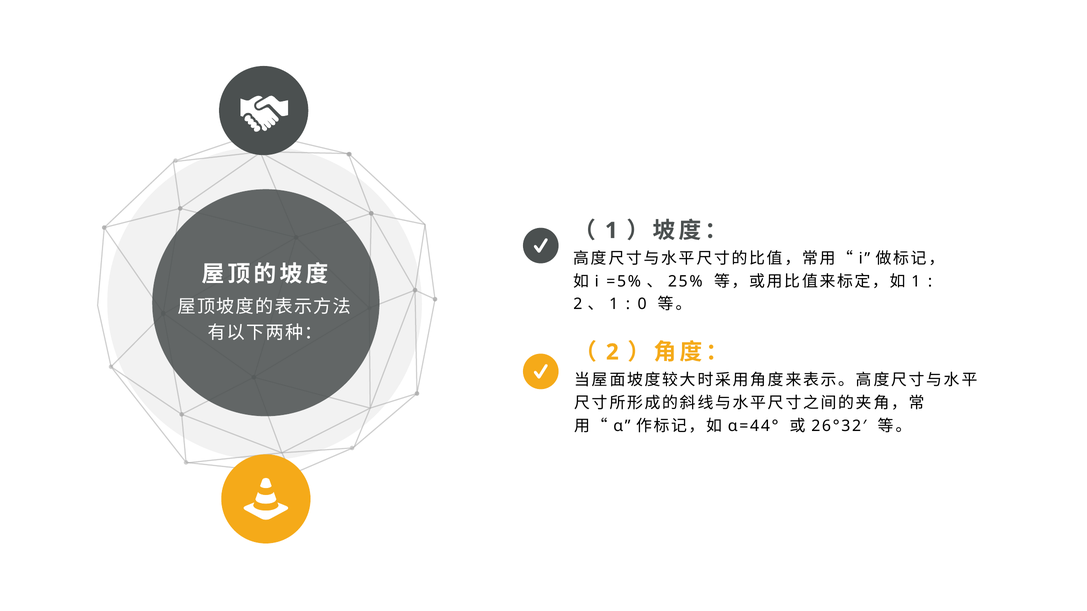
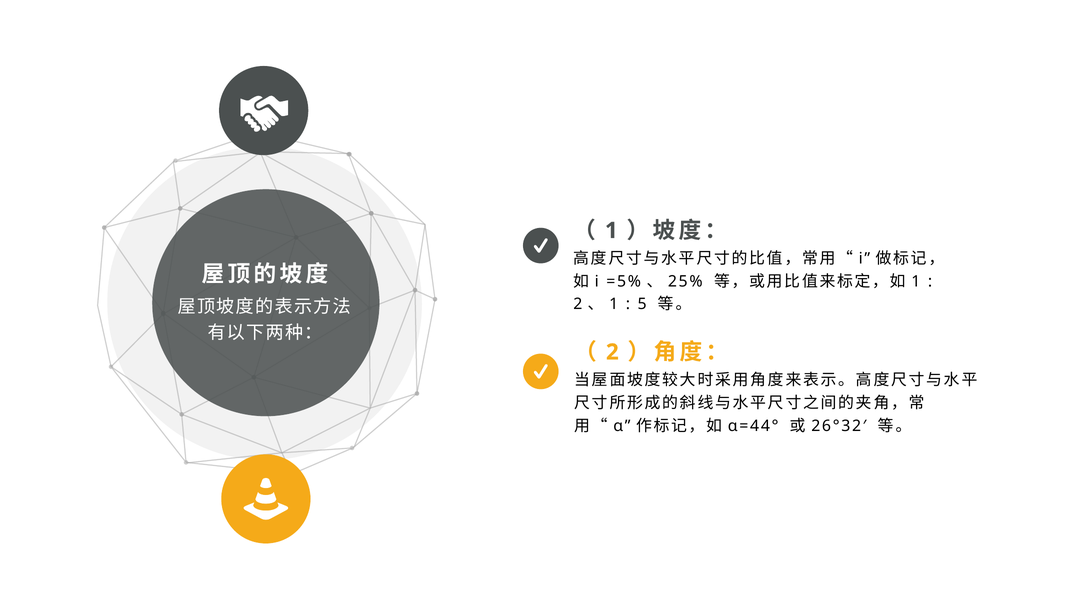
0: 0 -> 5
